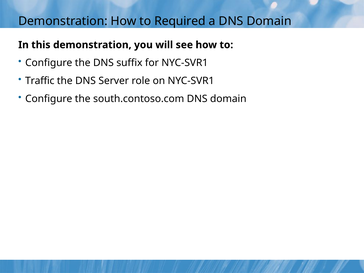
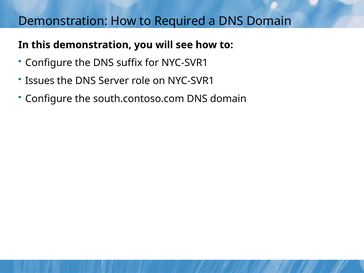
Traffic: Traffic -> Issues
